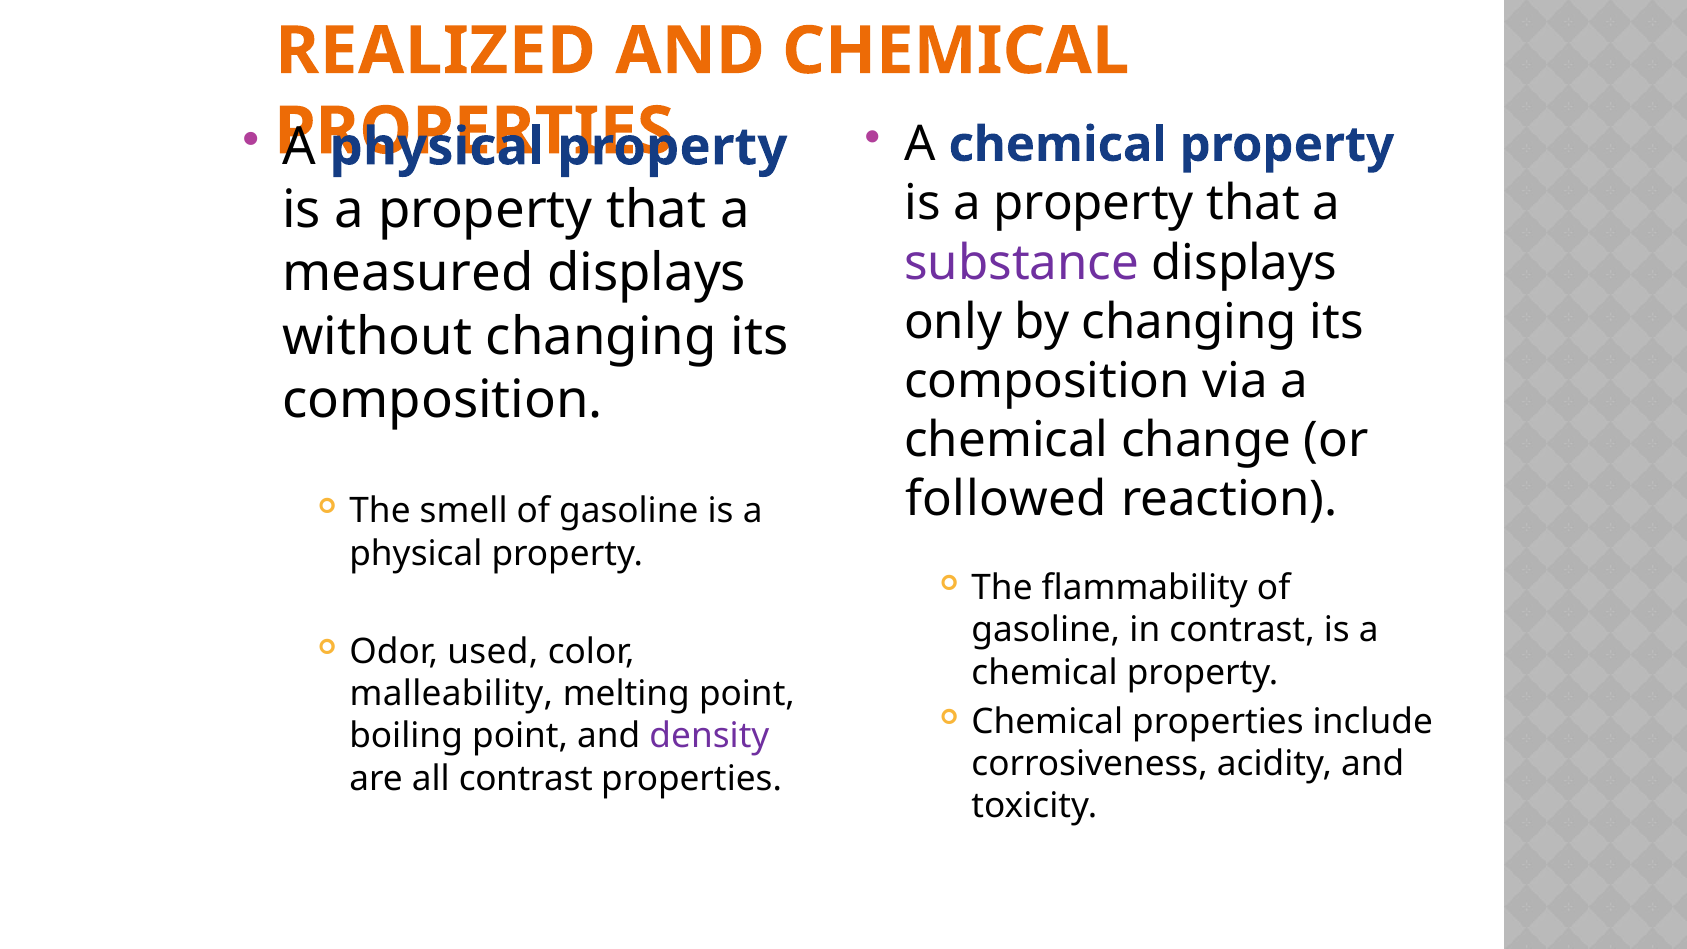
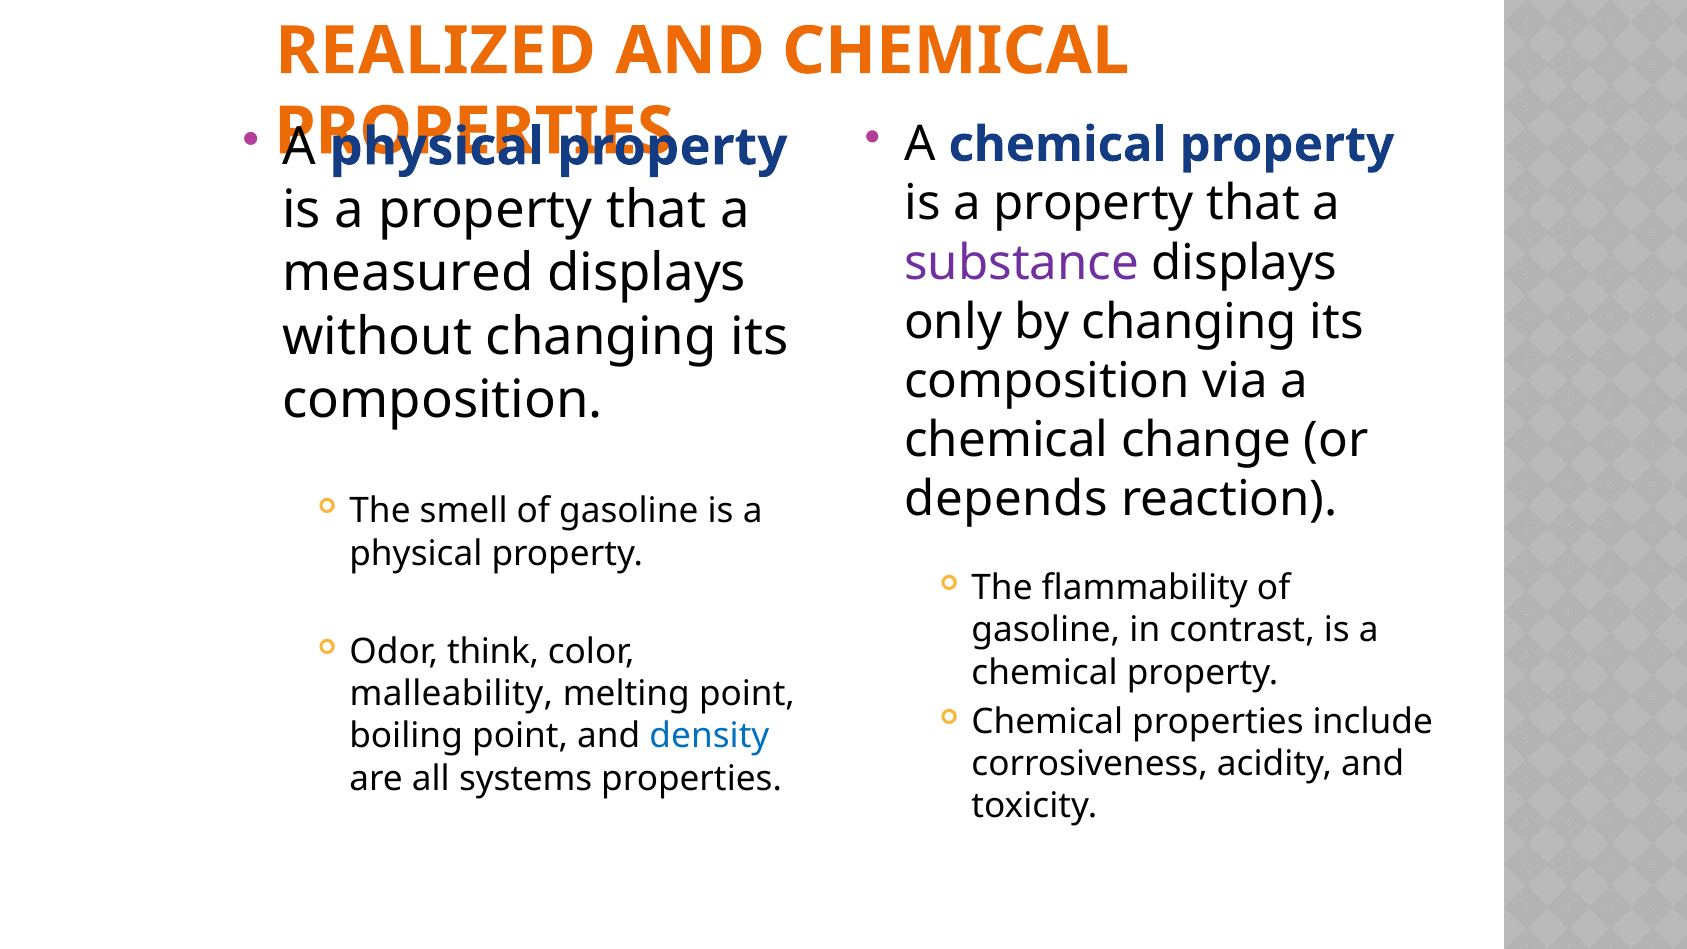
followed: followed -> depends
used: used -> think
density colour: purple -> blue
all contrast: contrast -> systems
